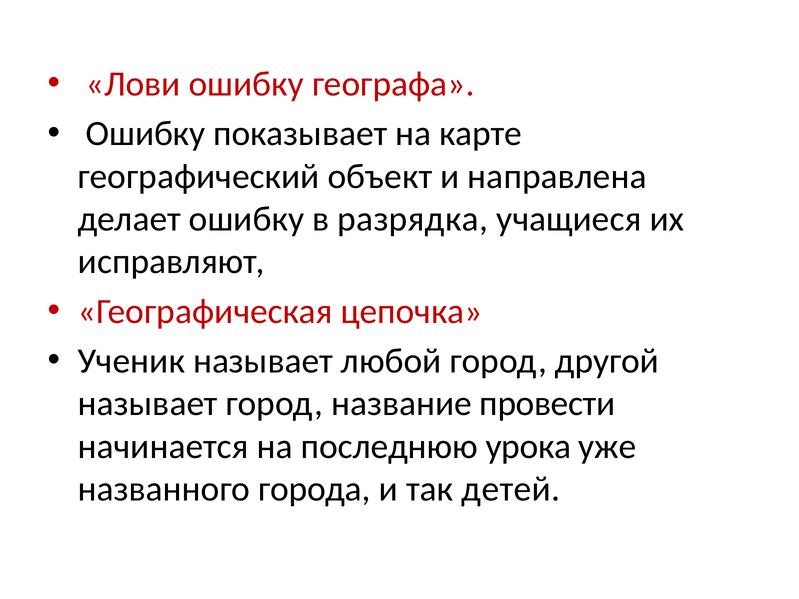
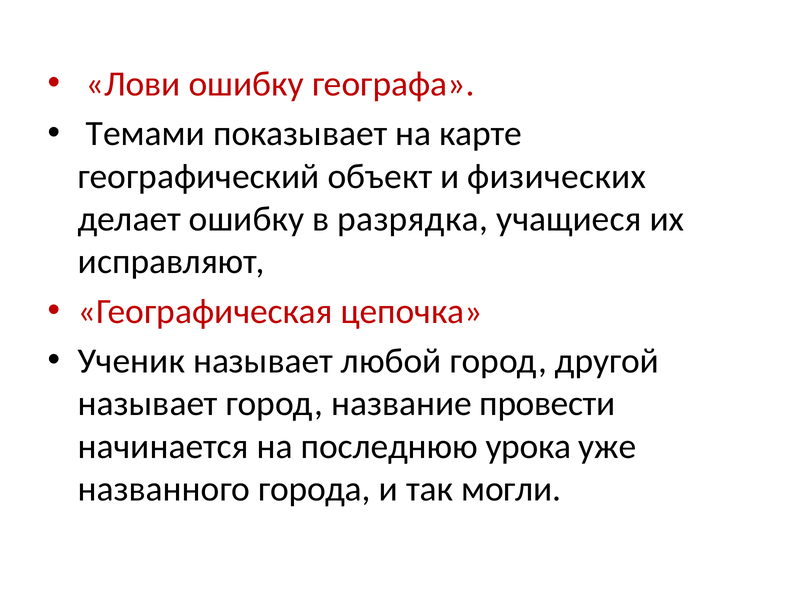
Ошибку at (146, 134): Ошибку -> Темами
направлена: направлена -> физических
детей: детей -> могли
